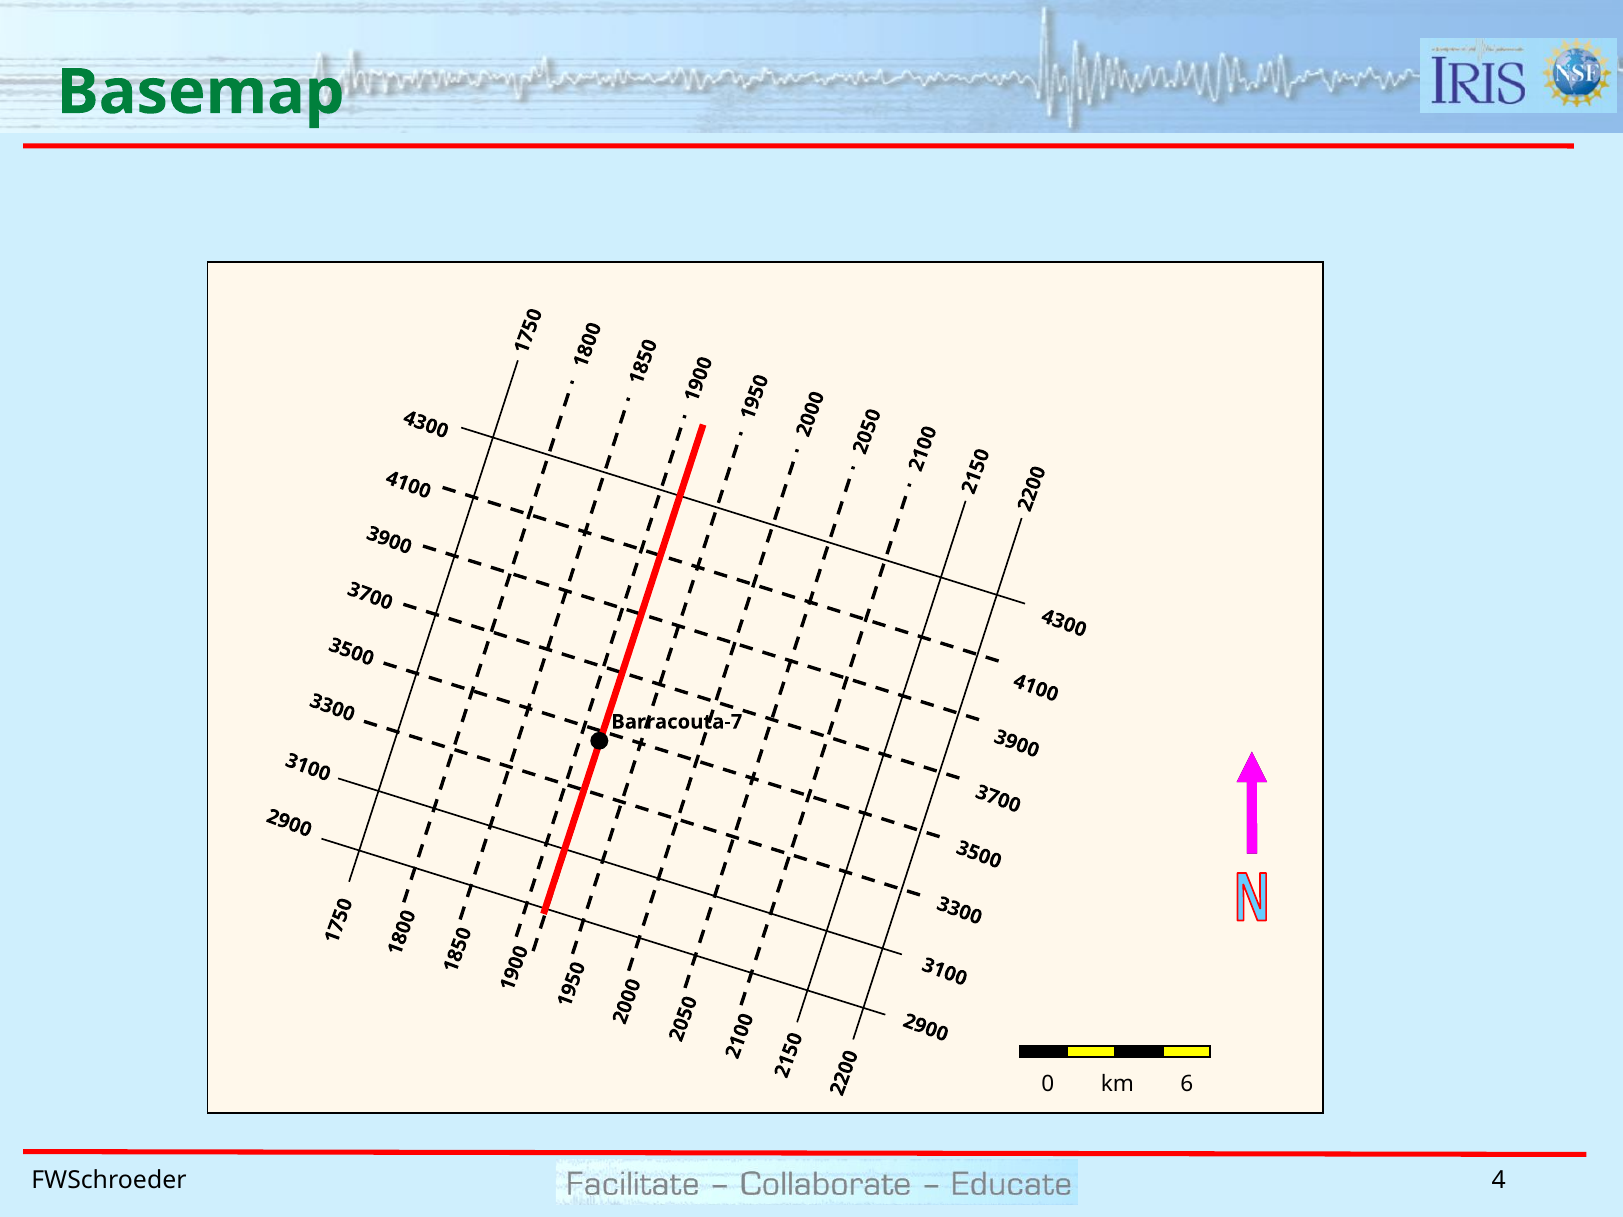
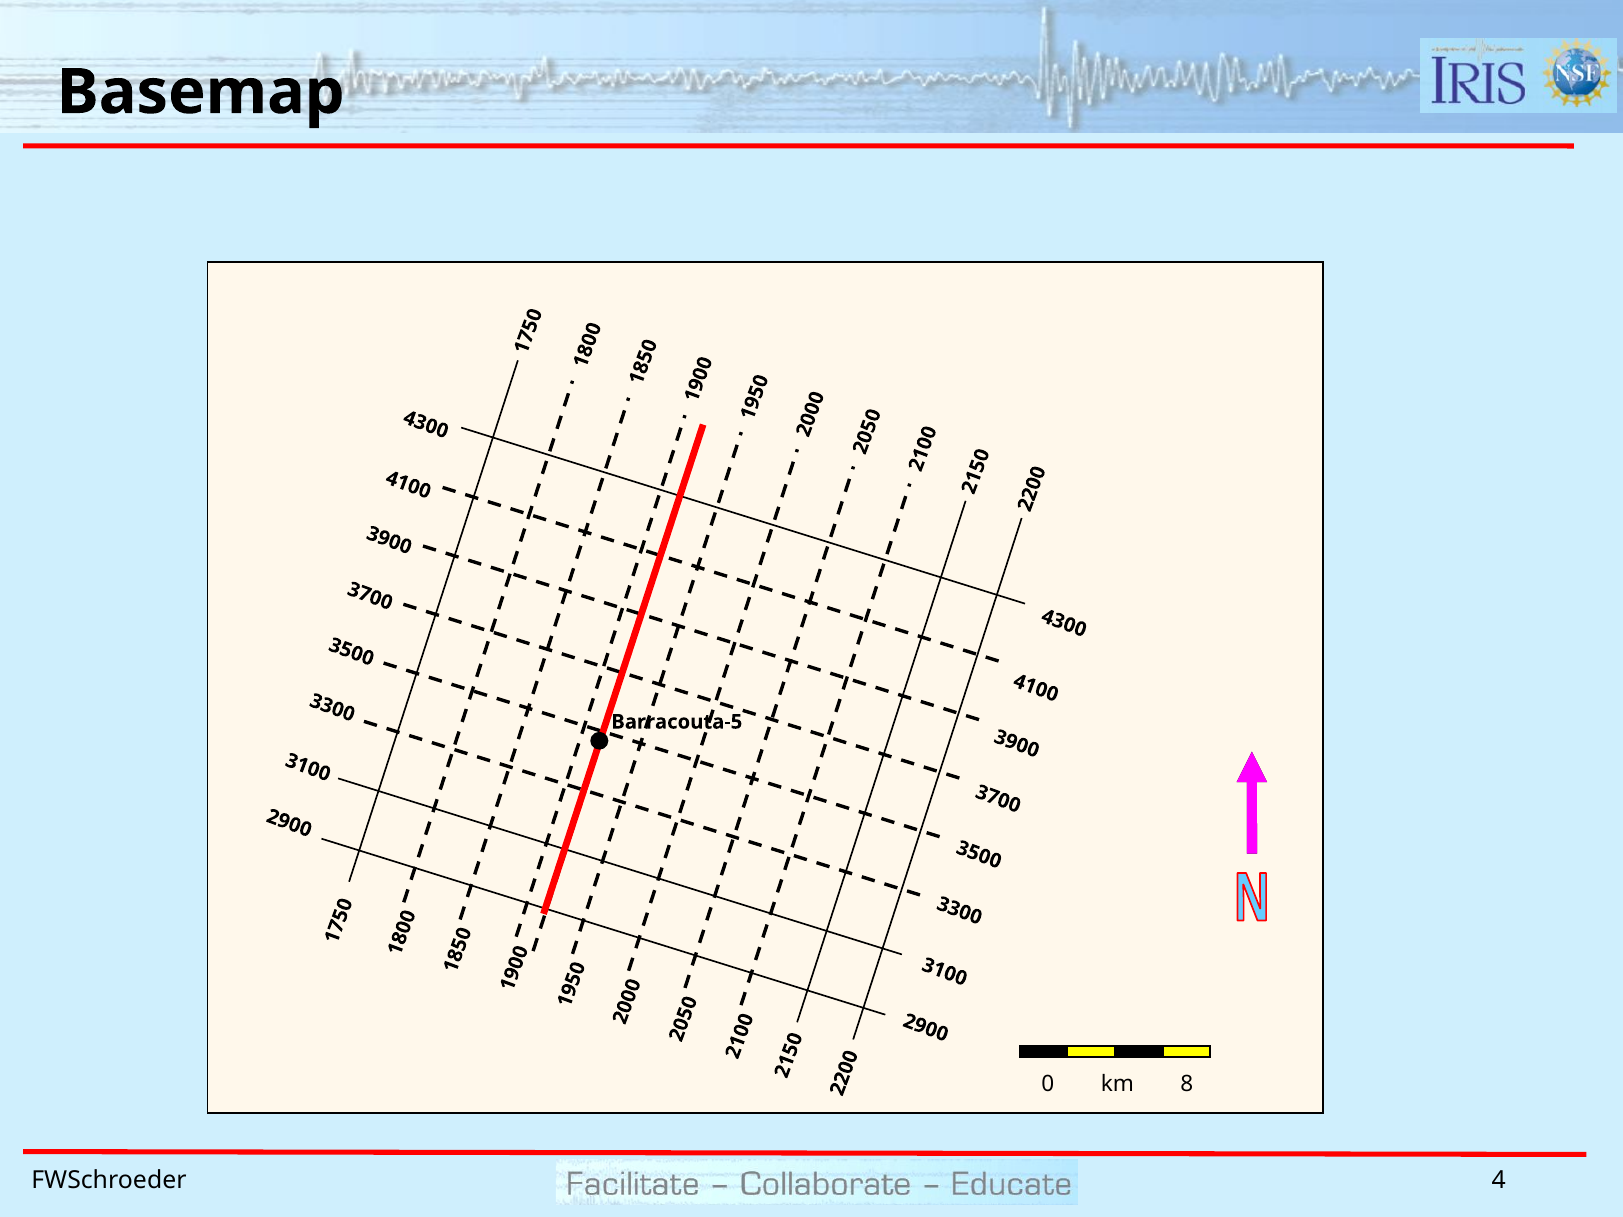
Basemap colour: green -> black
Barracouta-7: Barracouta-7 -> Barracouta-5
km 6: 6 -> 8
